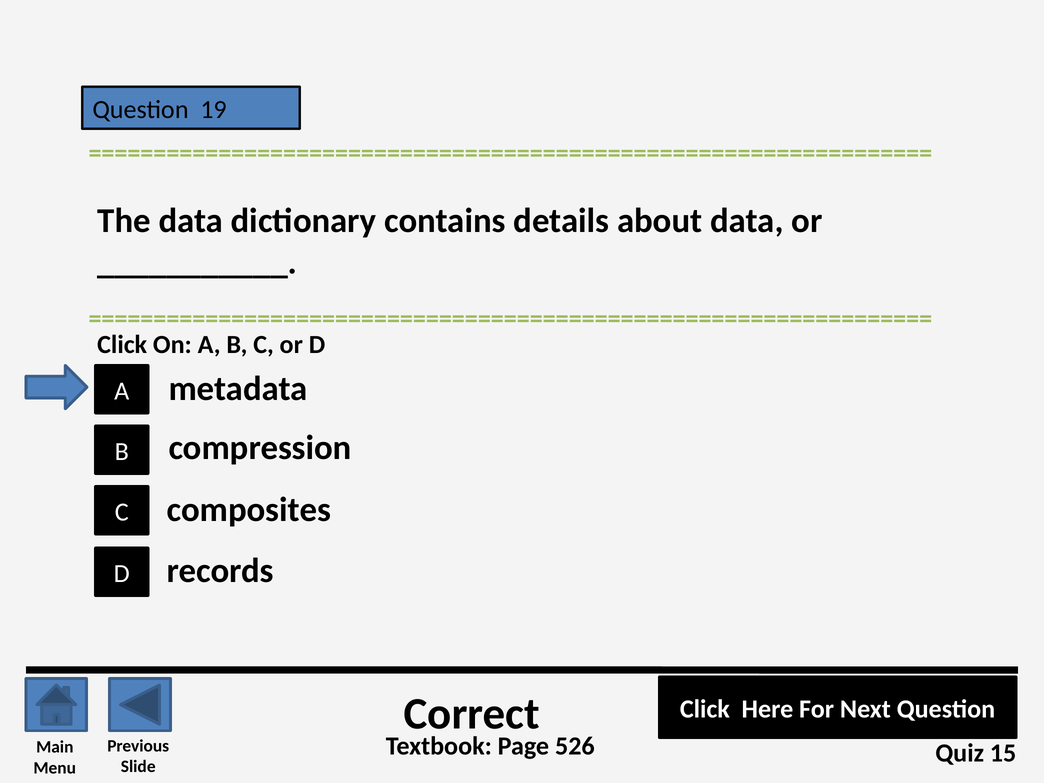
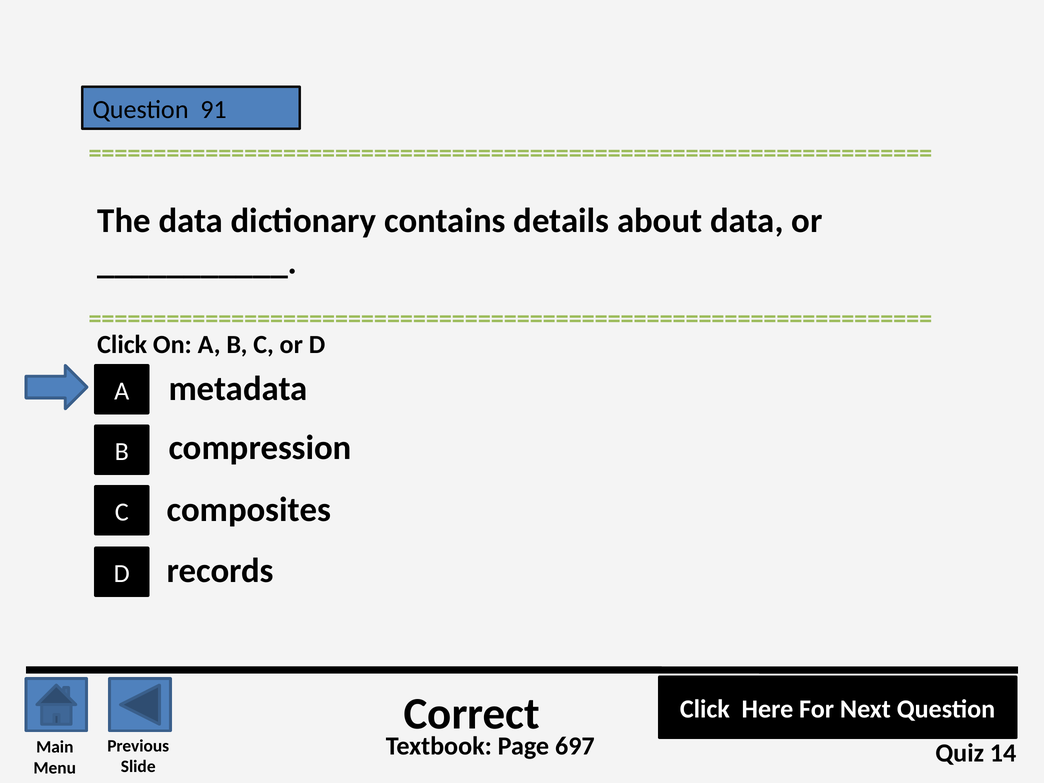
19: 19 -> 91
526: 526 -> 697
15: 15 -> 14
